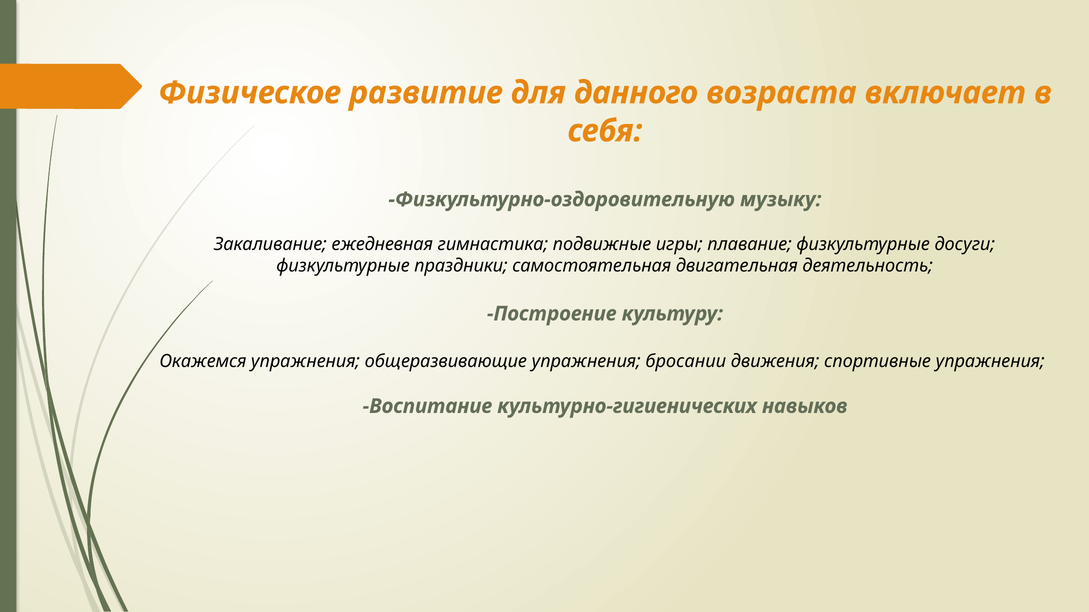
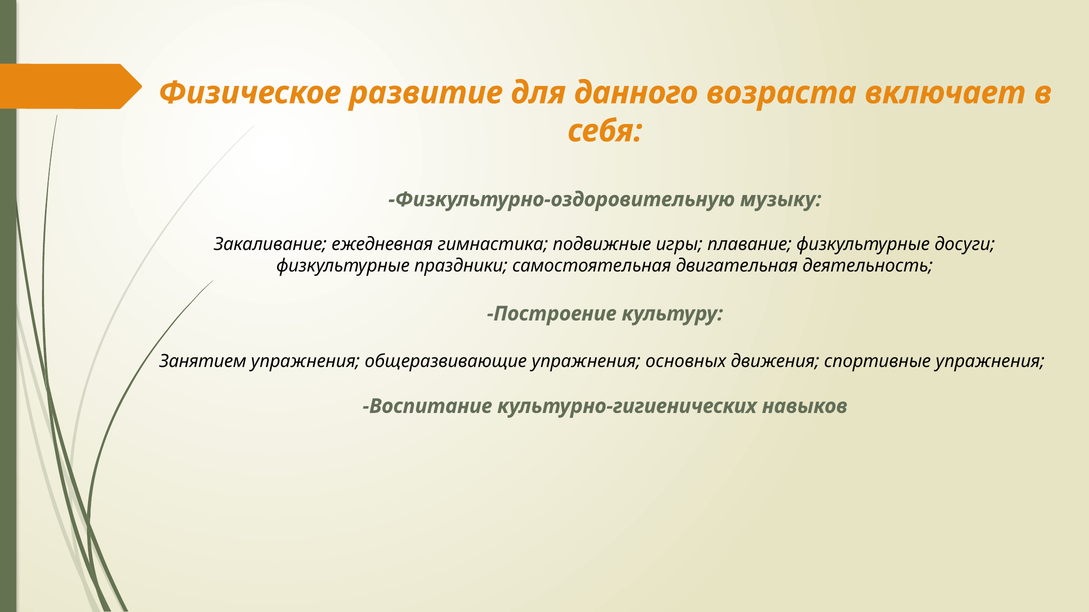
Окажемся: Окажемся -> Занятием
бросании: бросании -> основных
